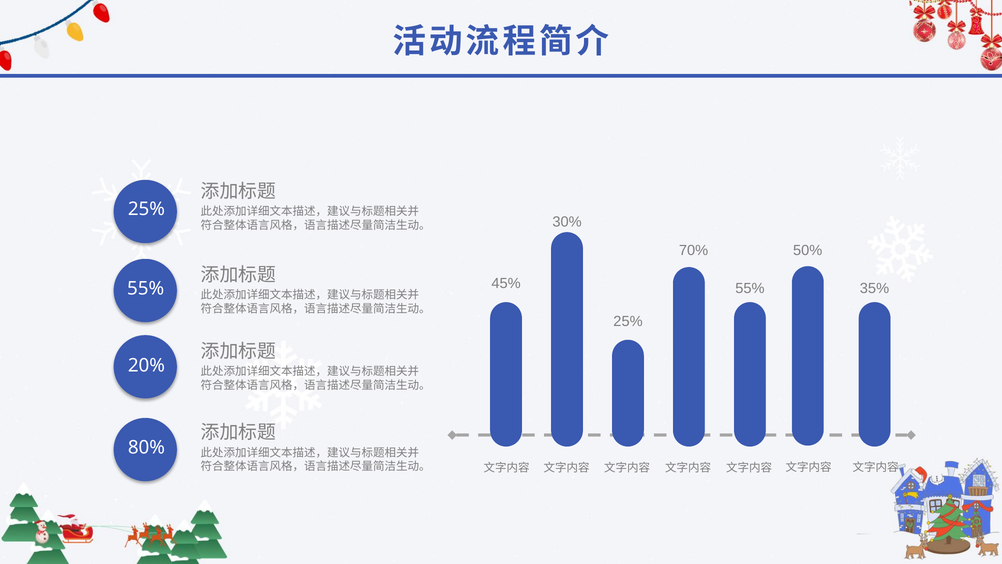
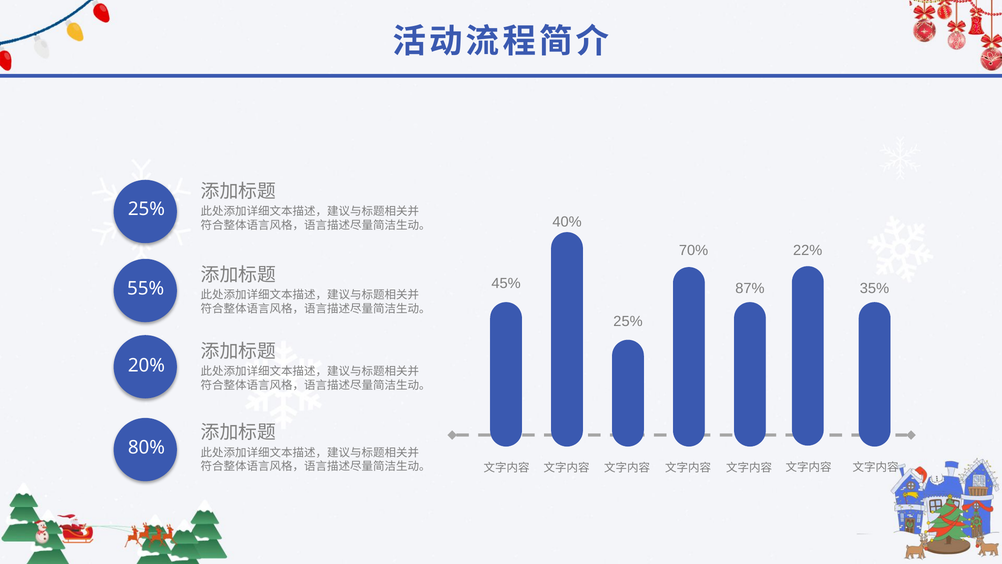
30%: 30% -> 40%
50%: 50% -> 22%
55% at (750, 288): 55% -> 87%
